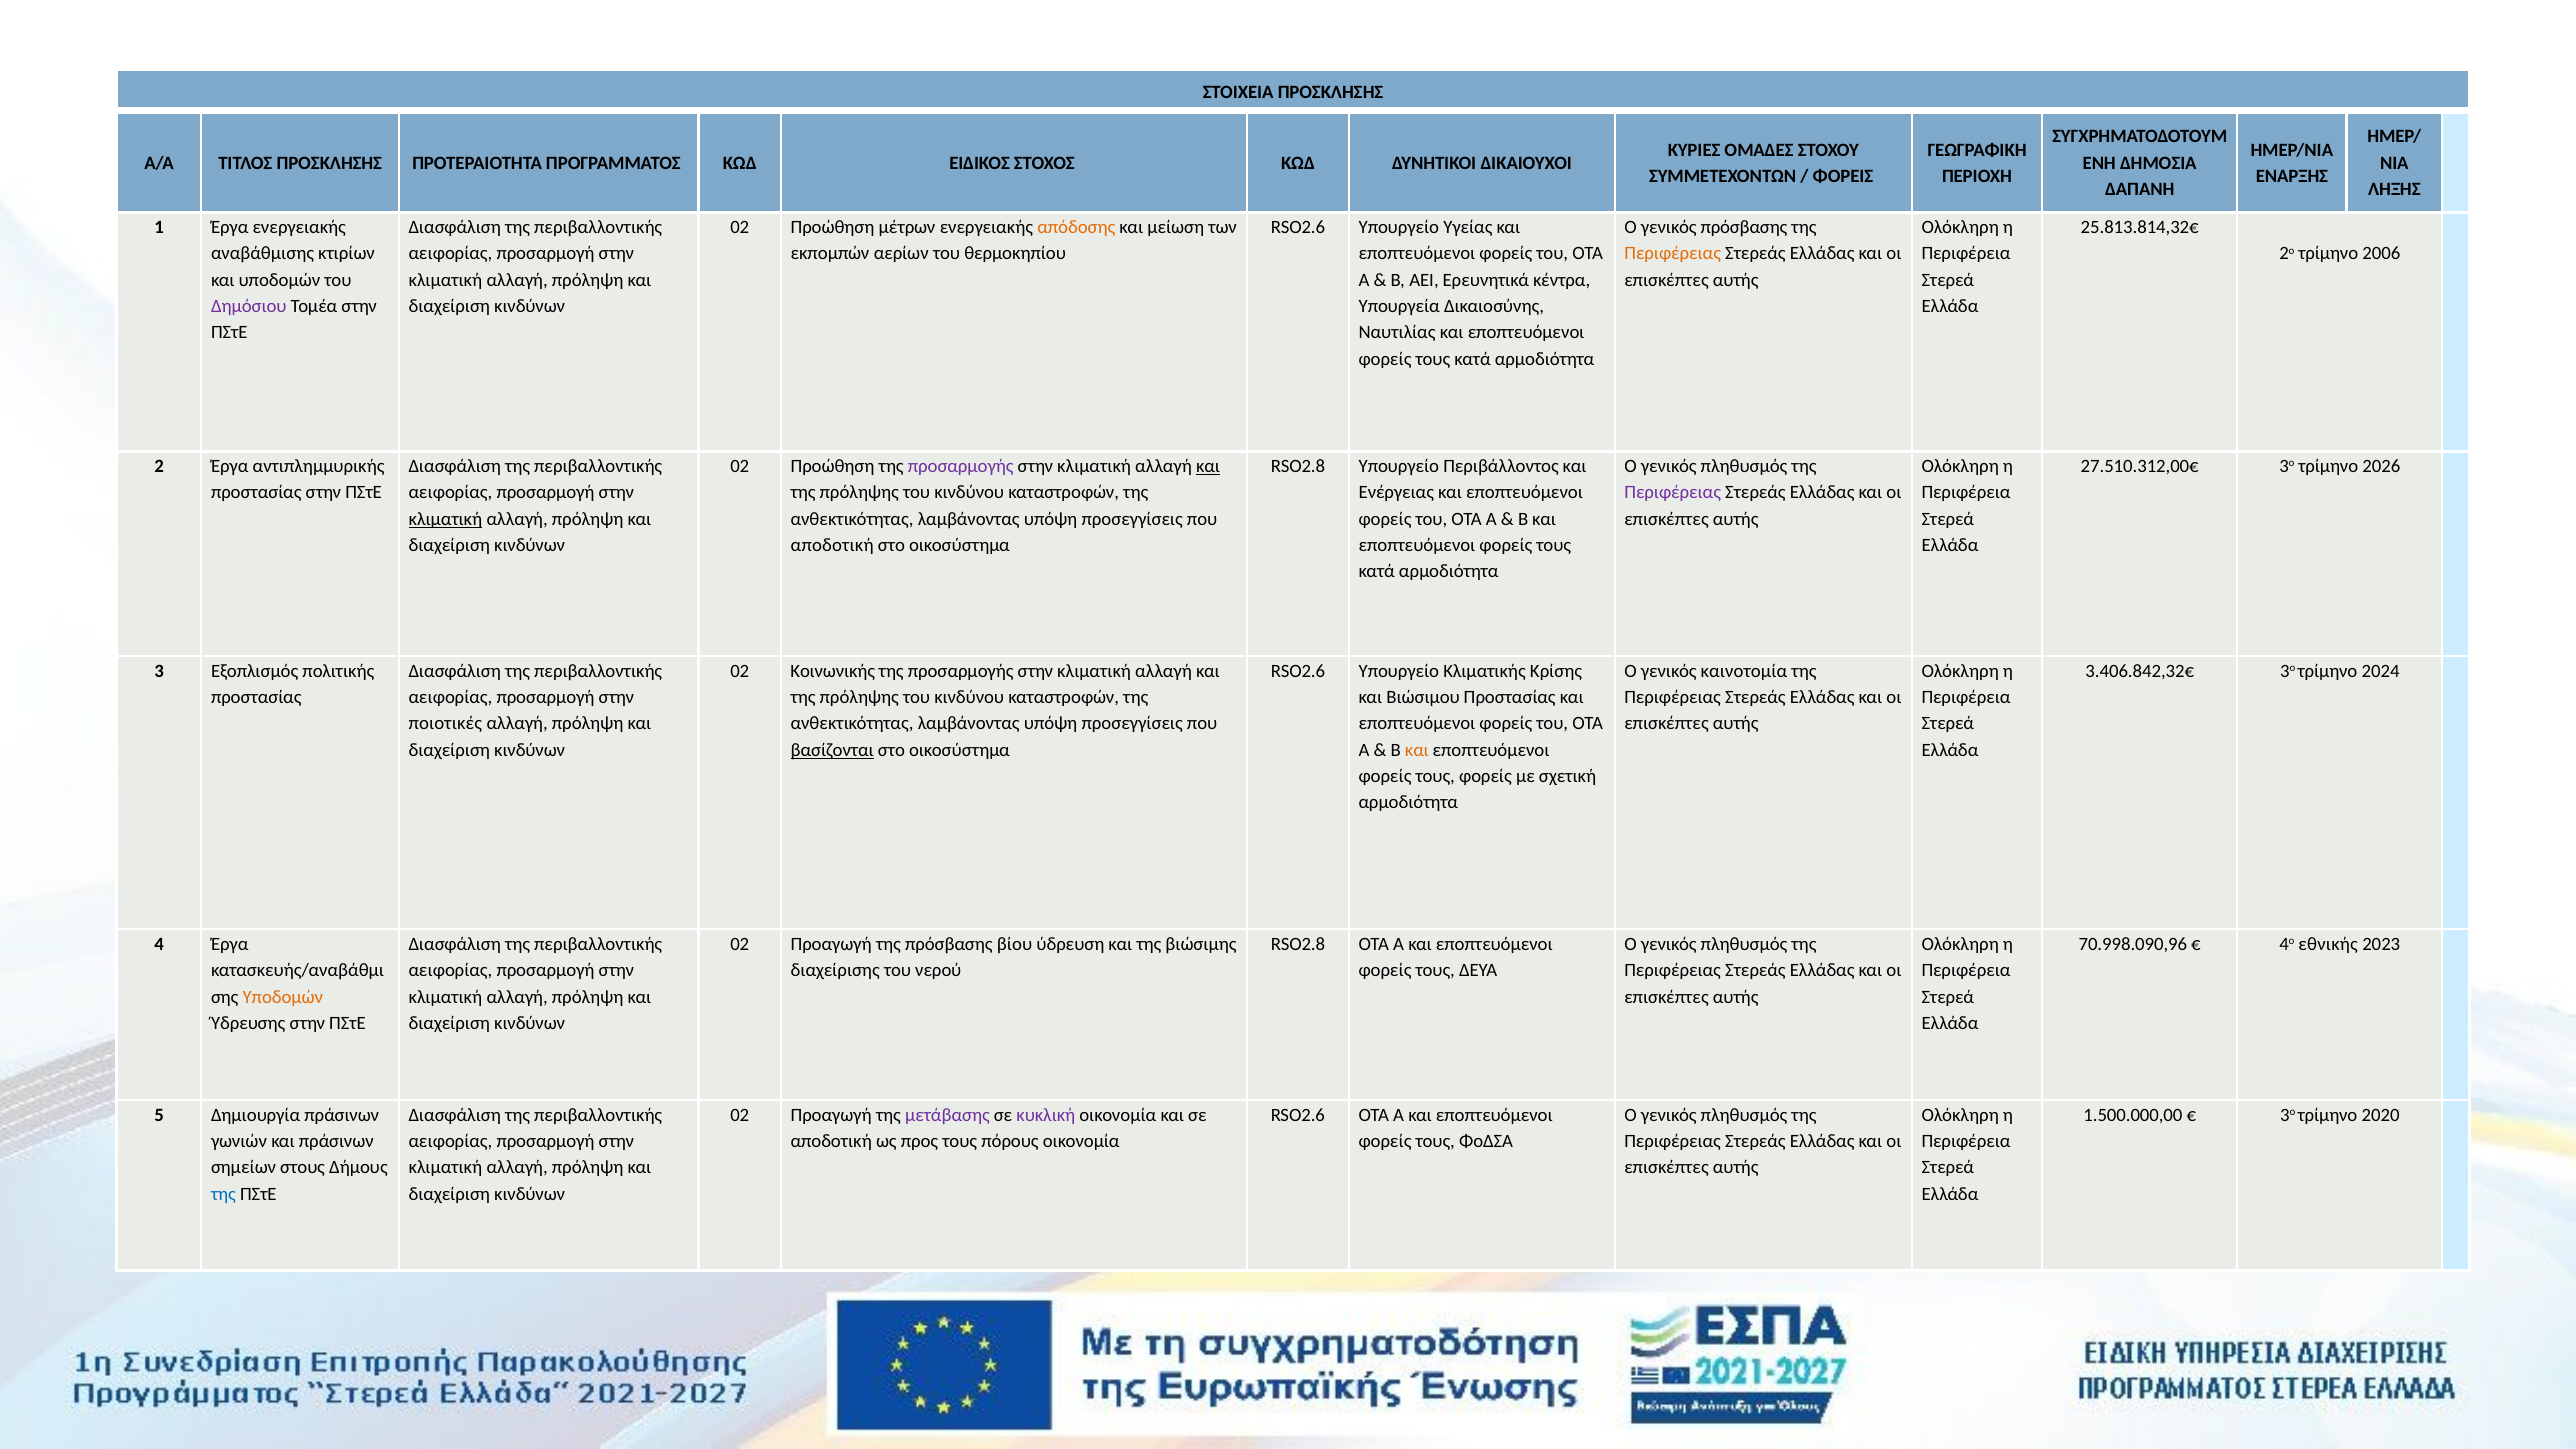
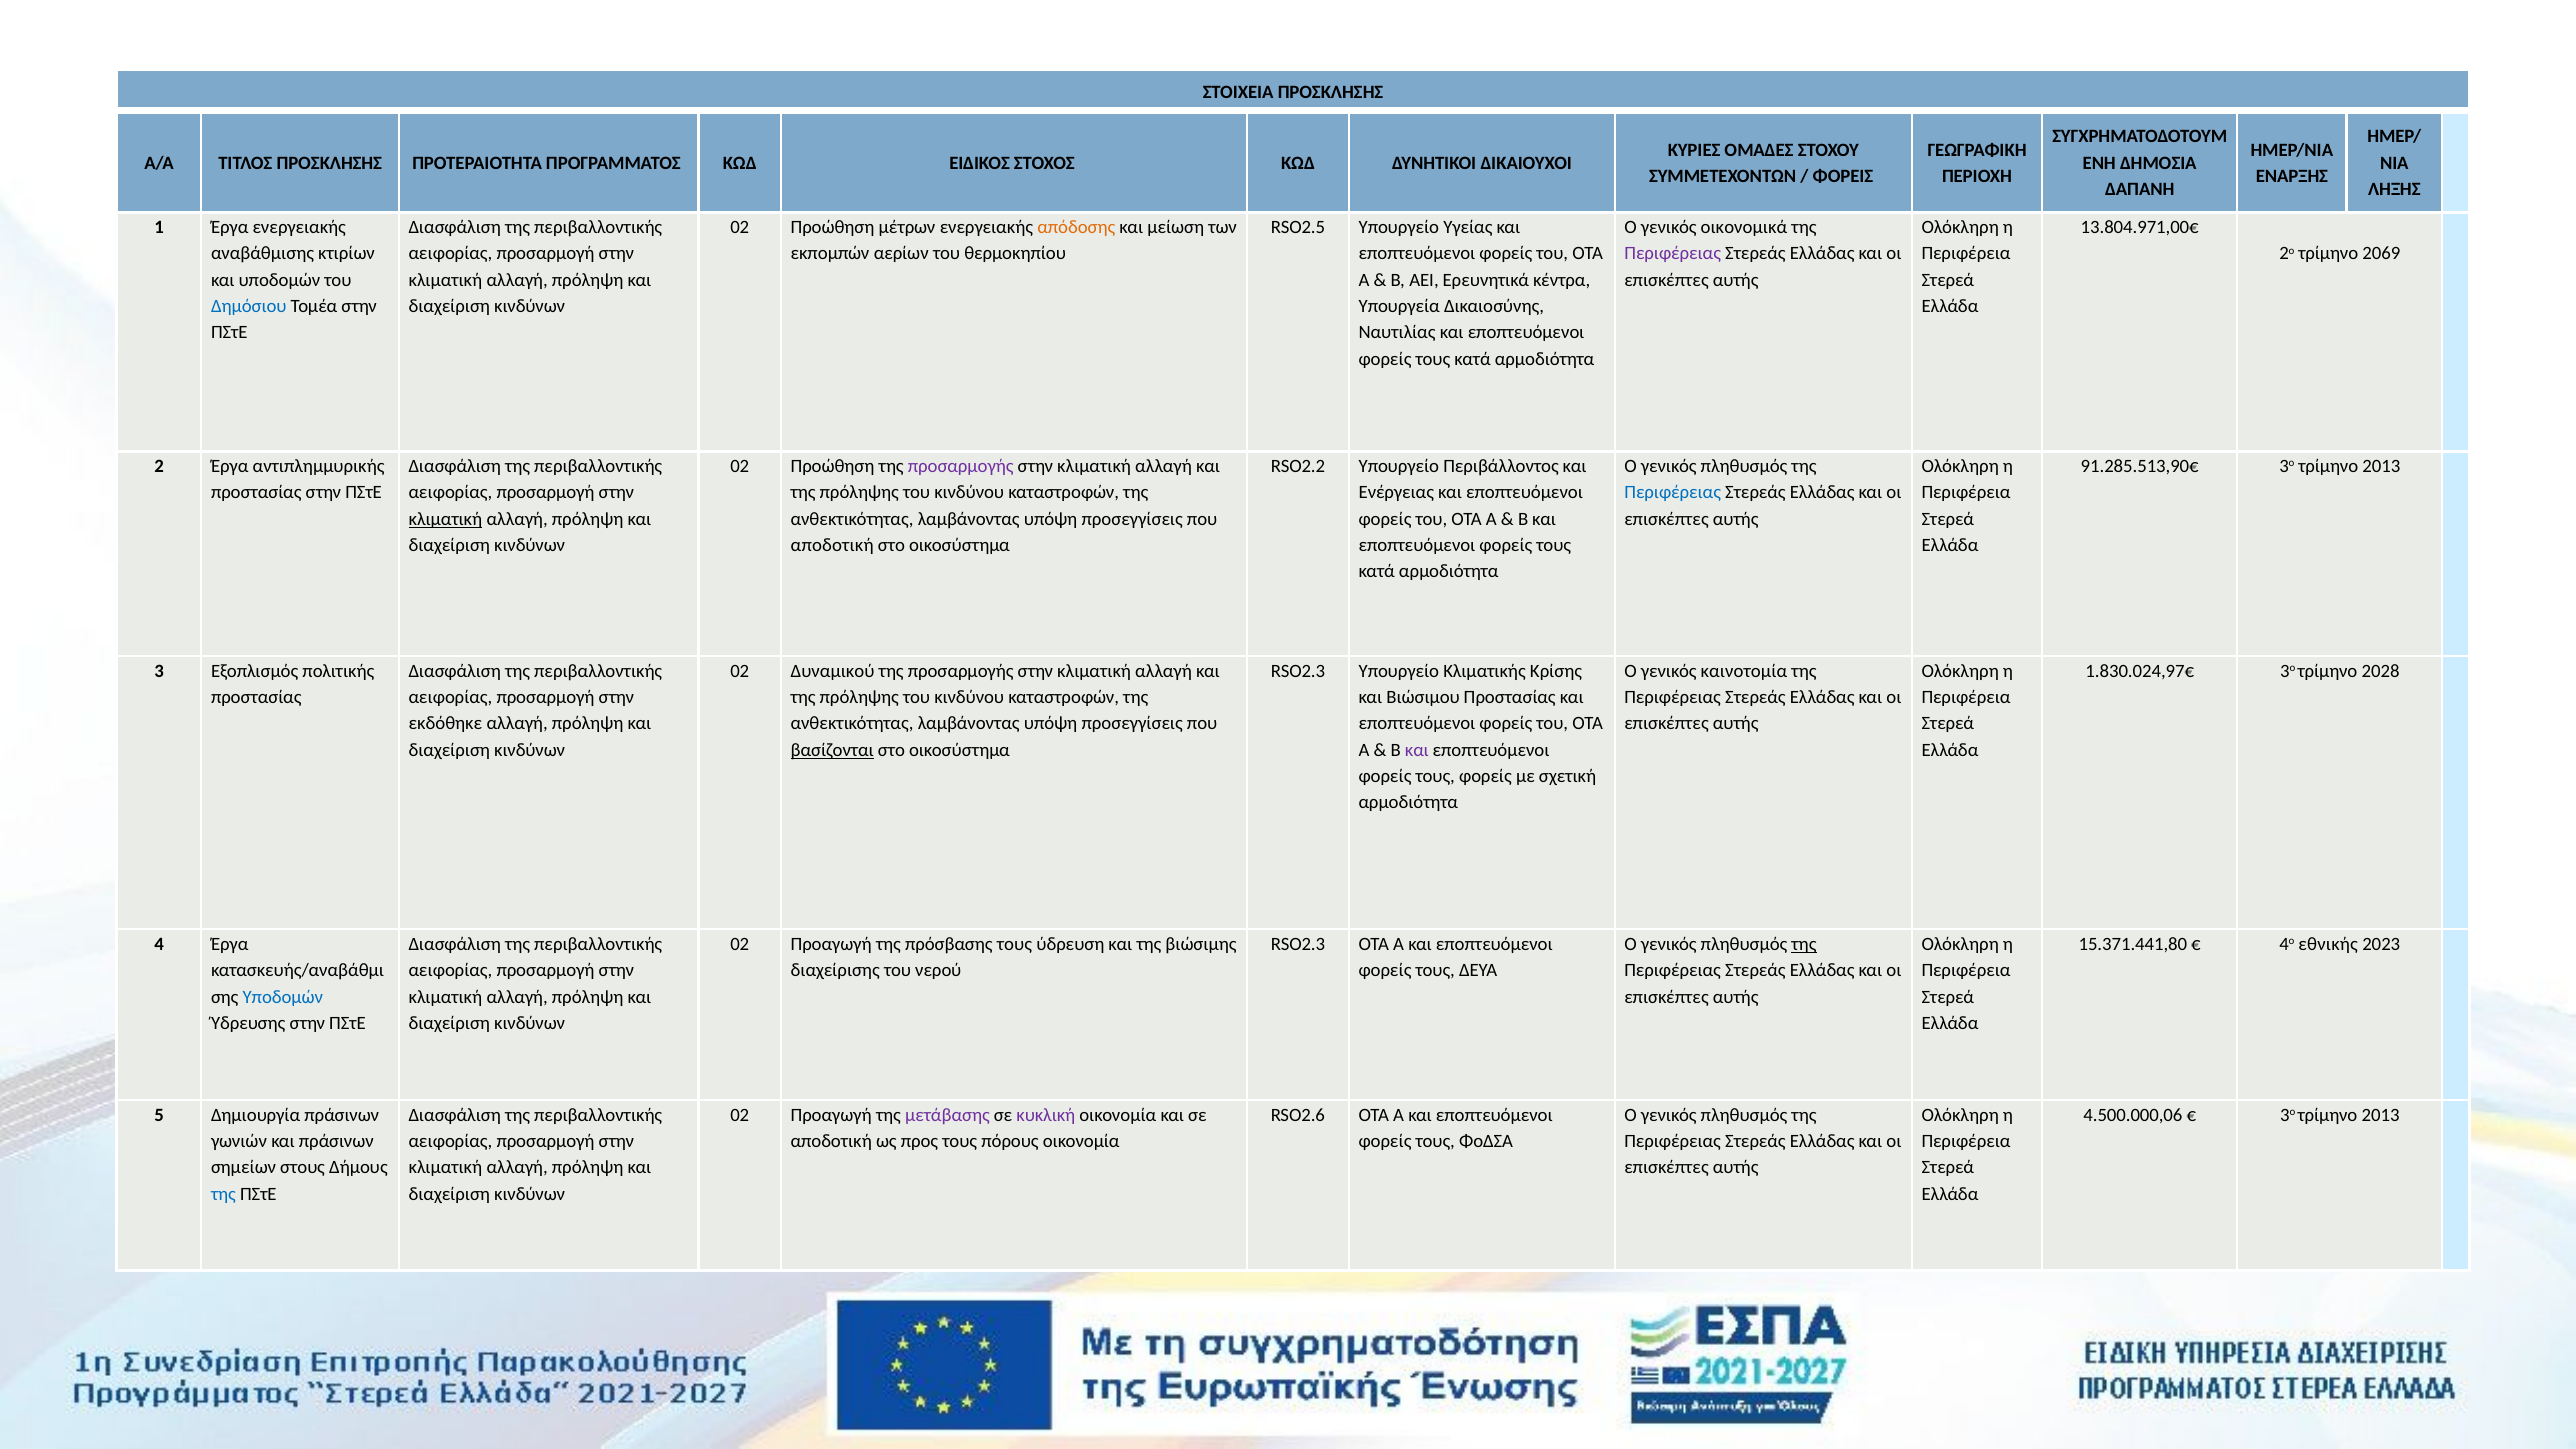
RSO2.6 at (1298, 227): RSO2.6 -> RSO2.5
γενικός πρόσβασης: πρόσβασης -> οικονομικά
25.813.814,32€: 25.813.814,32€ -> 13.804.971,00€
Περιφέρειας at (1673, 254) colour: orange -> purple
2006: 2006 -> 2069
Δημόσιου colour: purple -> blue
και at (1208, 466) underline: present -> none
RSO2.8 at (1298, 466): RSO2.8 -> RSO2.2
27.510.312,00€: 27.510.312,00€ -> 91.285.513,90€
2026 at (2381, 466): 2026 -> 2013
Περιφέρειας at (1673, 493) colour: purple -> blue
Κοινωνικής: Κοινωνικής -> Δυναμικού
RSO2.6 at (1298, 671): RSO2.6 -> RSO2.3
3.406.842,32€: 3.406.842,32€ -> 1.830.024,97€
2024: 2024 -> 2028
ποιοτικές: ποιοτικές -> εκδόθηκε
και at (1417, 750) colour: orange -> purple
πρόσβασης βίου: βίου -> τους
RSO2.8 at (1298, 944): RSO2.8 -> RSO2.3
της at (1804, 944) underline: none -> present
70.998.090,96: 70.998.090,96 -> 15.371.441,80
Υποδομών at (283, 997) colour: orange -> blue
1.500.000,00: 1.500.000,00 -> 4.500.000,06
2020 at (2381, 1115): 2020 -> 2013
